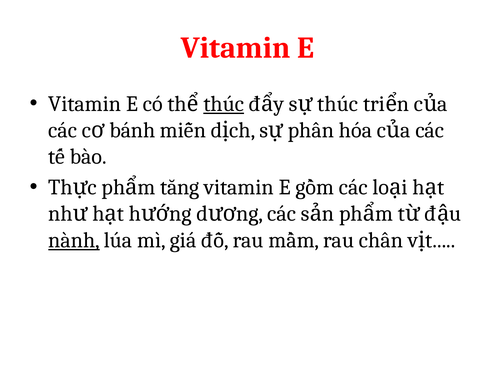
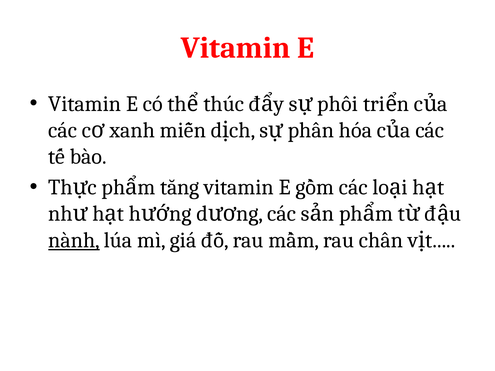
thúc at (224, 104) underline: present -> none
thúc at (338, 104): thúc -> phối
bánh: bánh -> xanh
